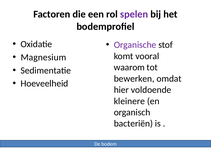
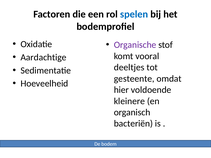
spelen colour: purple -> blue
Magnesium: Magnesium -> Aardachtige
waarom: waarom -> deeltjes
bewerken: bewerken -> gesteente
